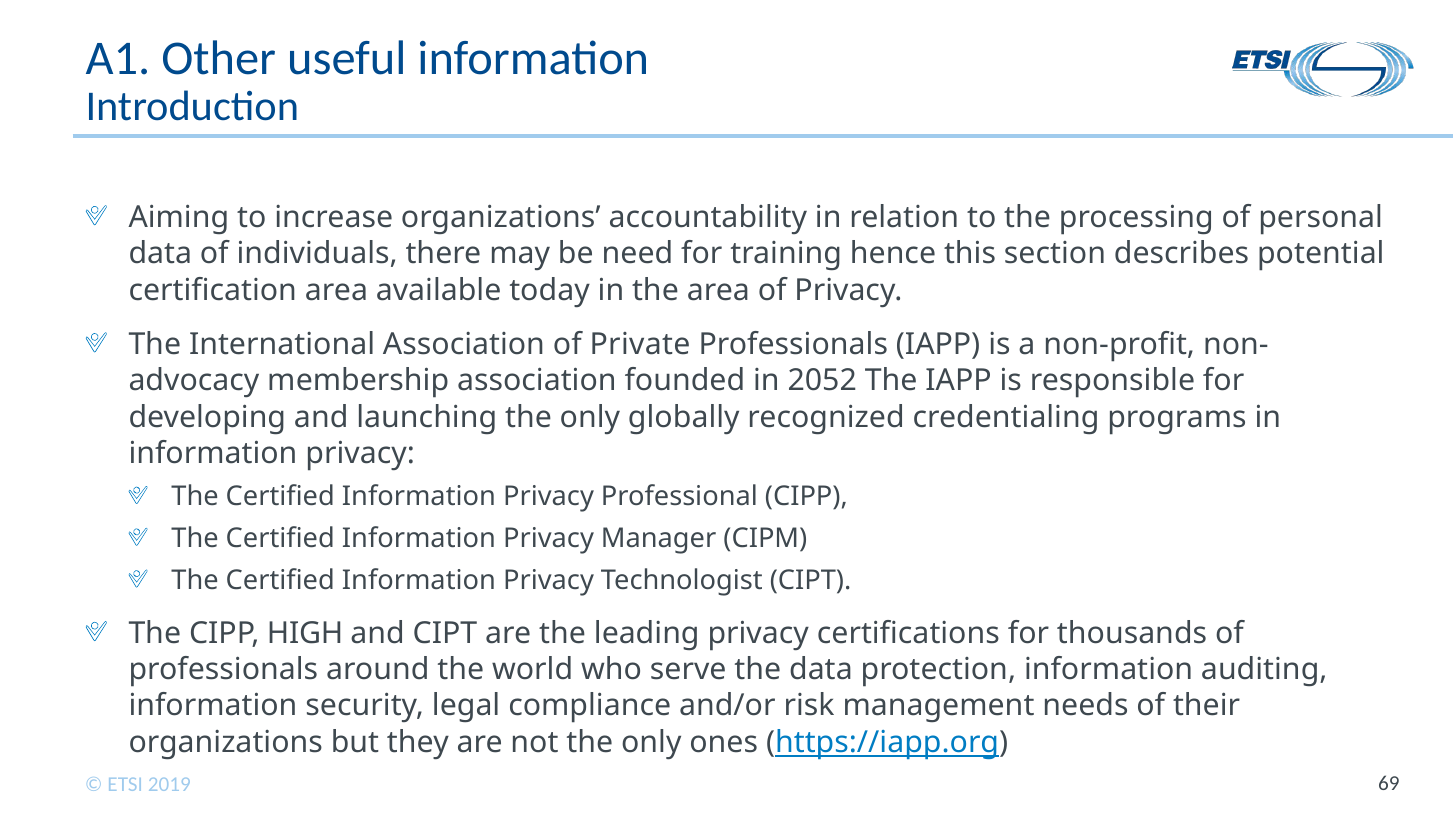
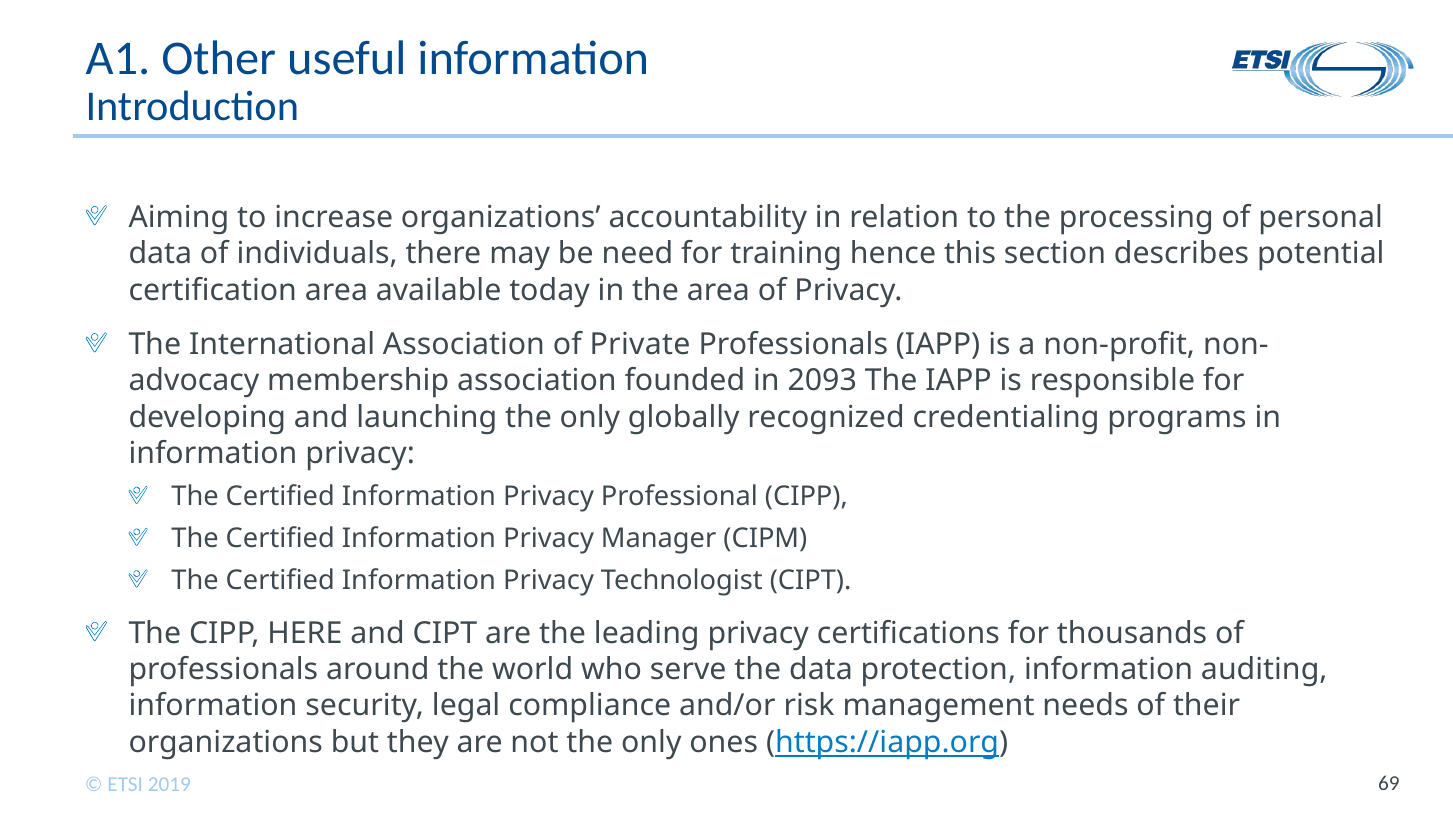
2052: 2052 -> 2093
HIGH: HIGH -> HERE
